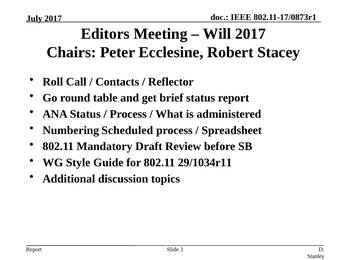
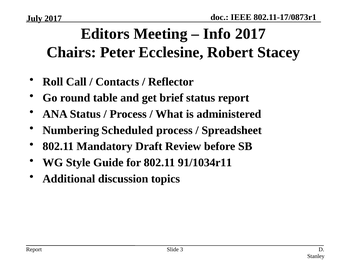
Will: Will -> Info
29/1034r11: 29/1034r11 -> 91/1034r11
